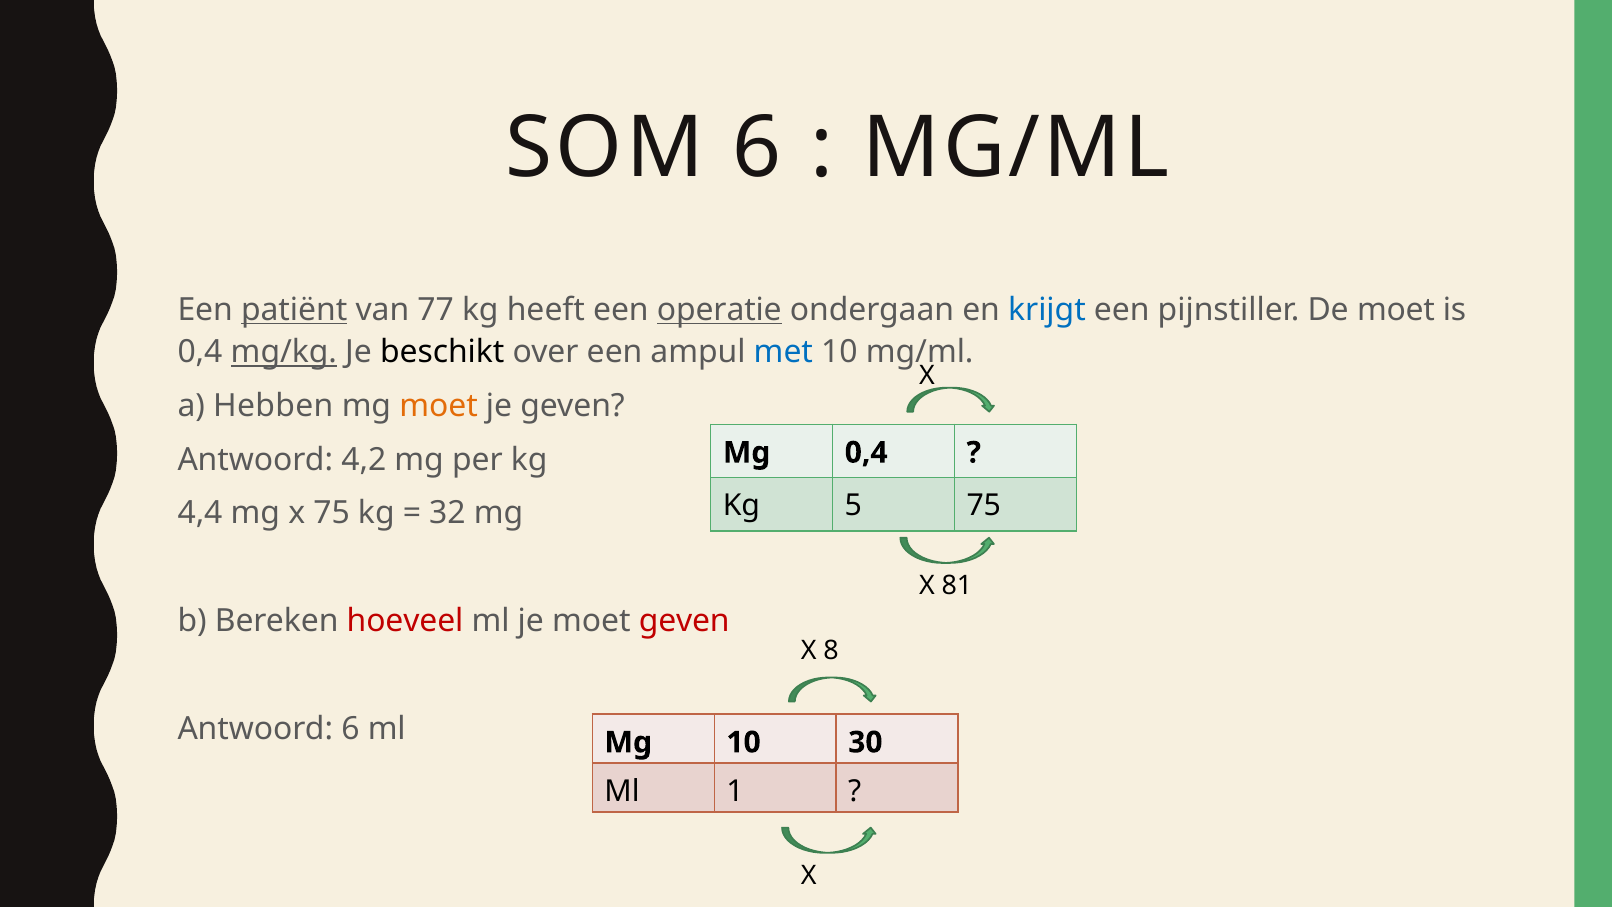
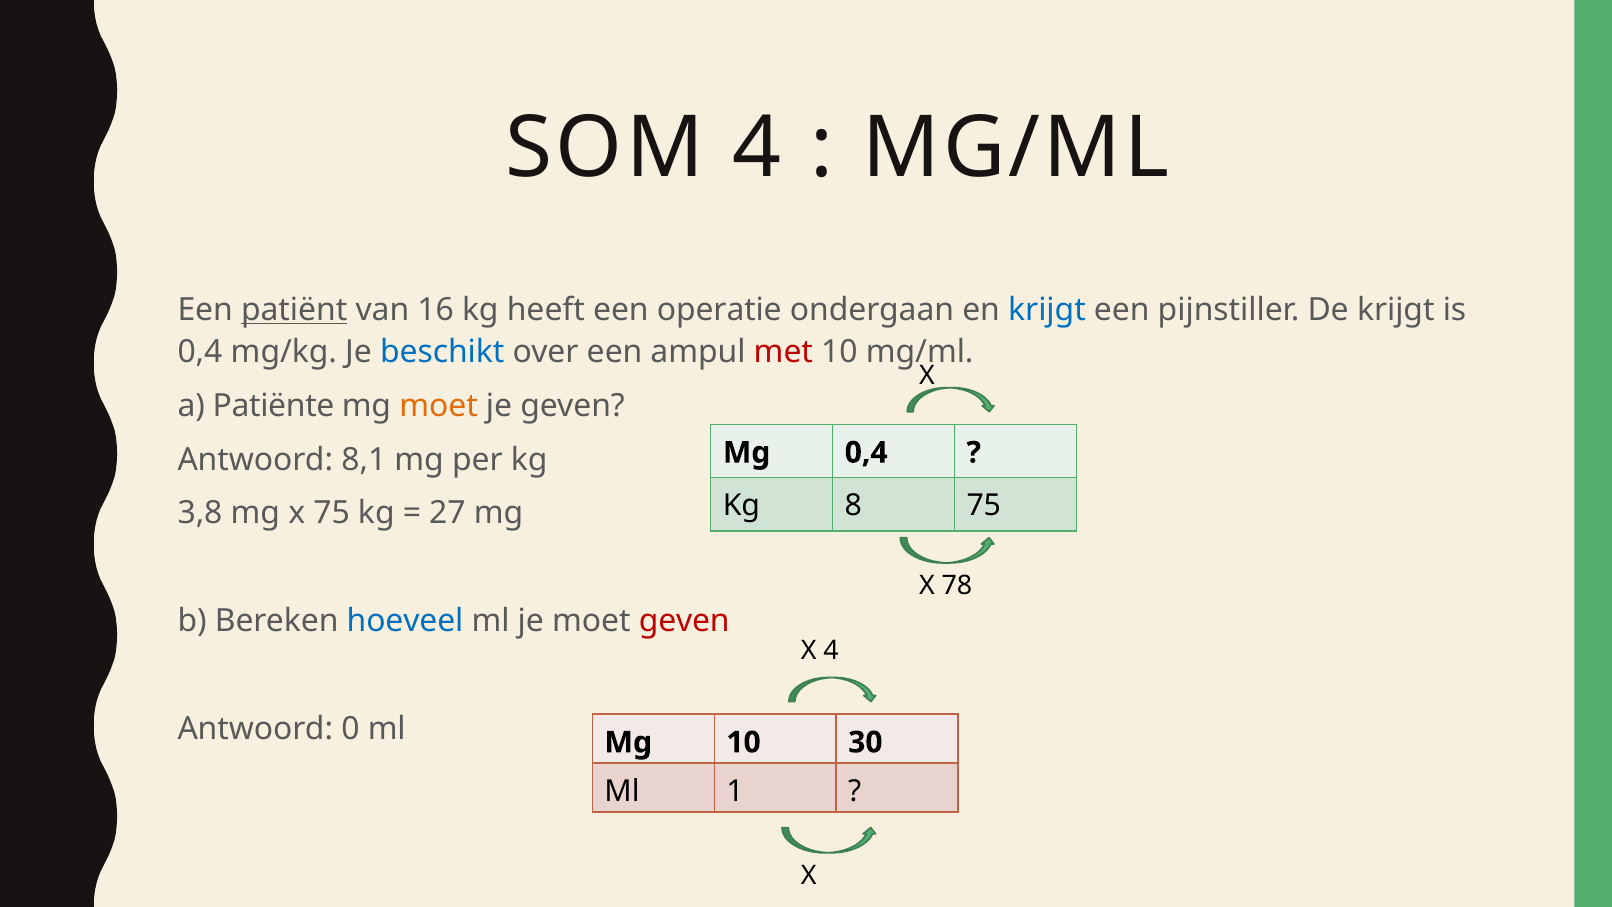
SOM 6: 6 -> 4
77: 77 -> 16
operatie underline: present -> none
De moet: moet -> krijgt
mg/kg underline: present -> none
beschikt colour: black -> blue
met colour: blue -> red
Hebben: Hebben -> Patiënte
4,2: 4,2 -> 8,1
5: 5 -> 8
4,4: 4,4 -> 3,8
32: 32 -> 27
81: 81 -> 78
hoeveel colour: red -> blue
X 8: 8 -> 4
Antwoord 6: 6 -> 0
